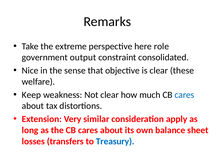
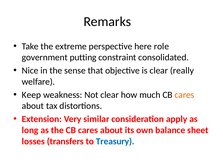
output: output -> putting
these: these -> really
cares at (184, 95) colour: blue -> orange
